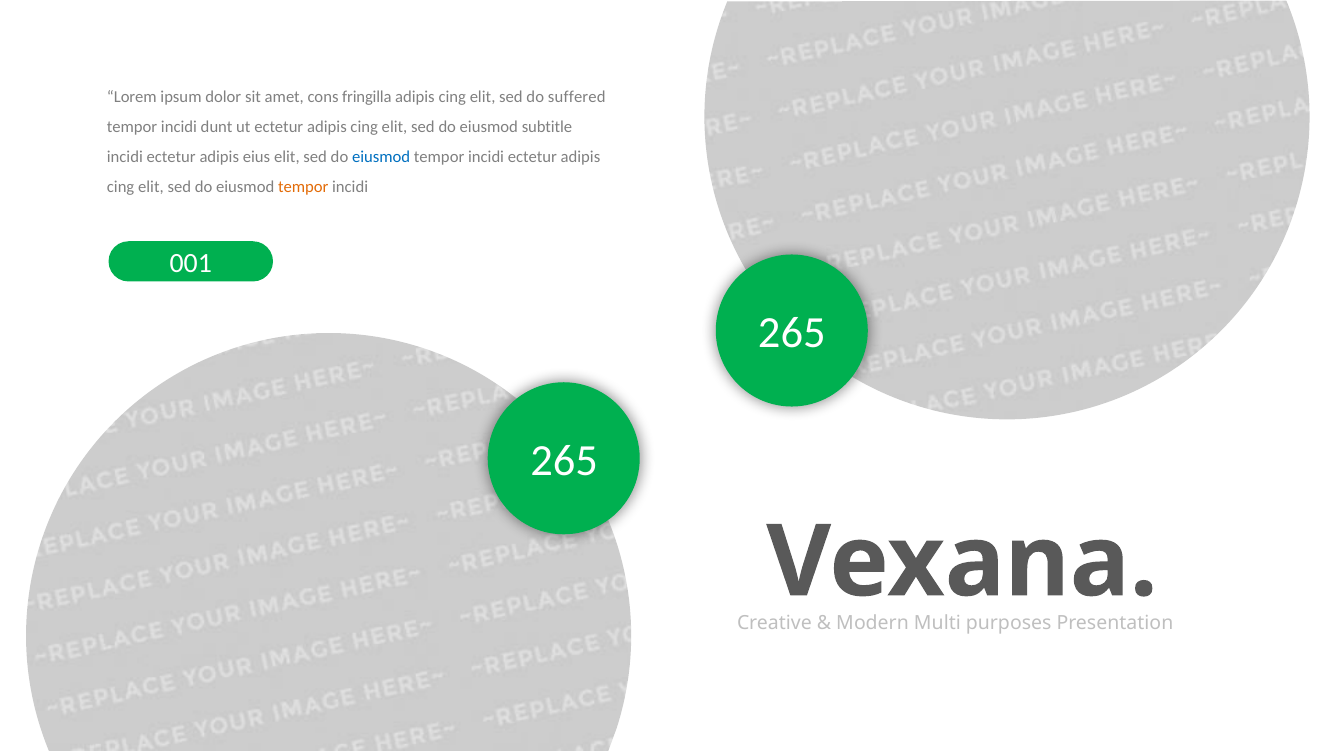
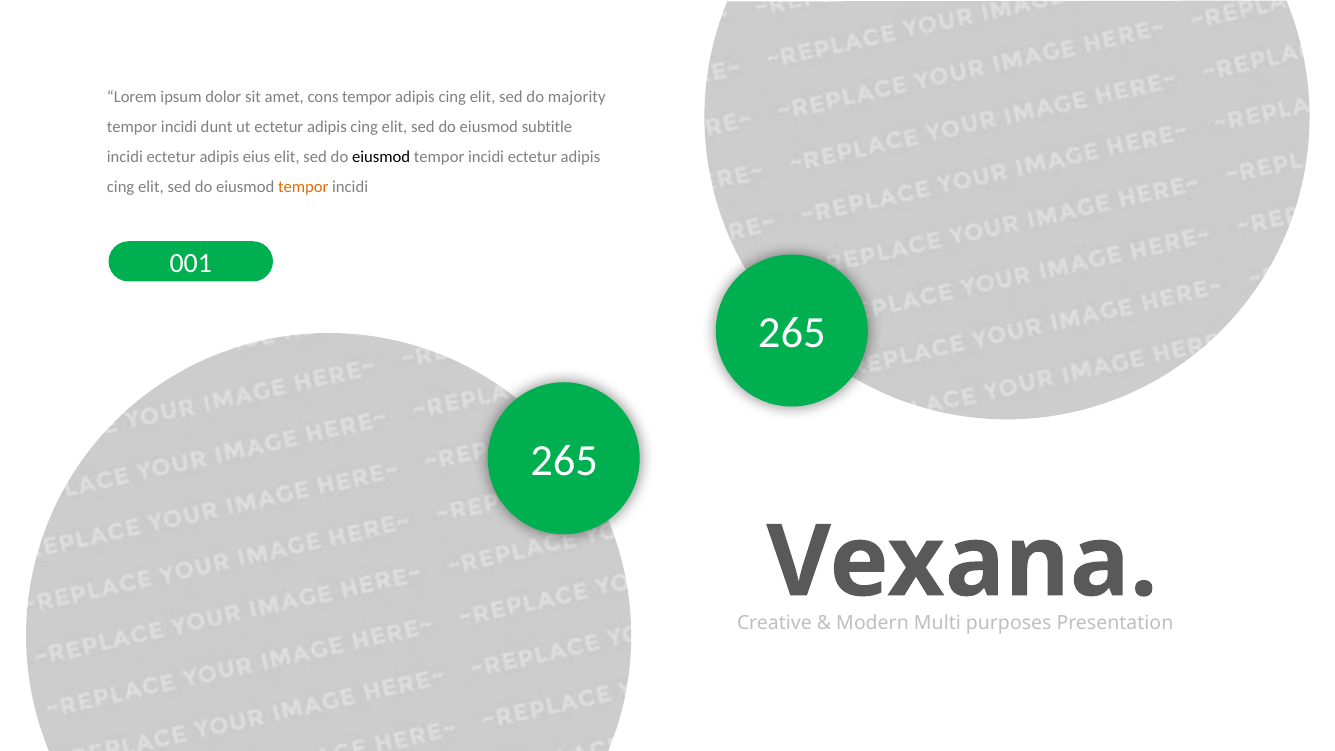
cons fringilla: fringilla -> tempor
suffered: suffered -> majority
eiusmod at (381, 157) colour: blue -> black
